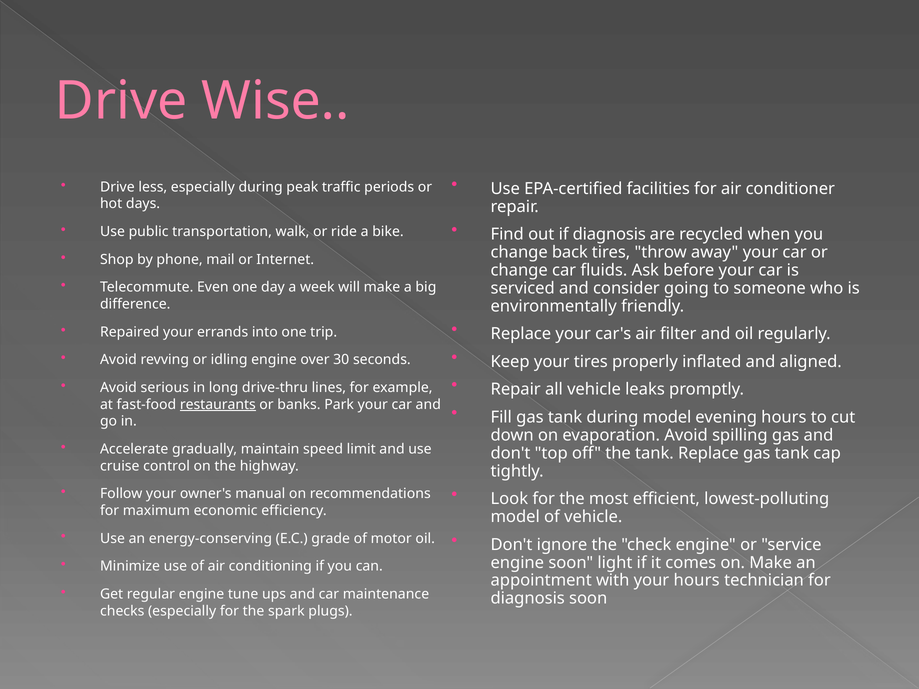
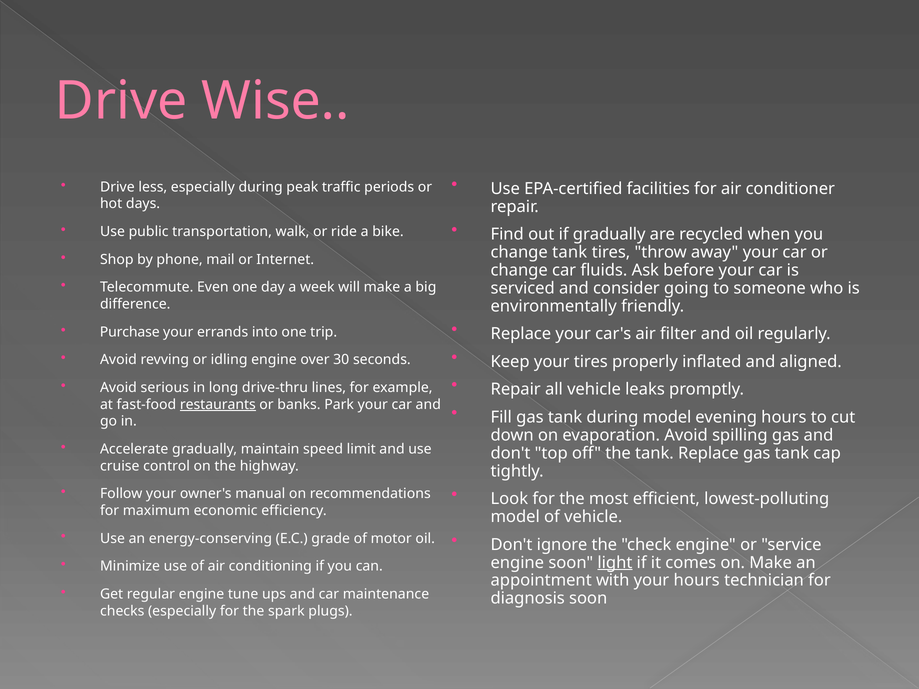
if diagnosis: diagnosis -> gradually
change back: back -> tank
Repaired: Repaired -> Purchase
light underline: none -> present
